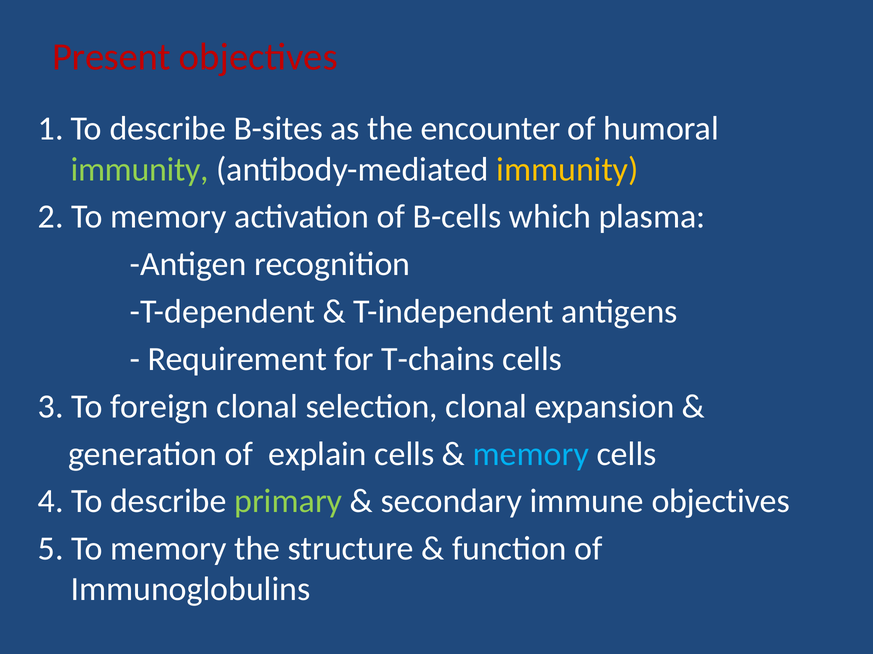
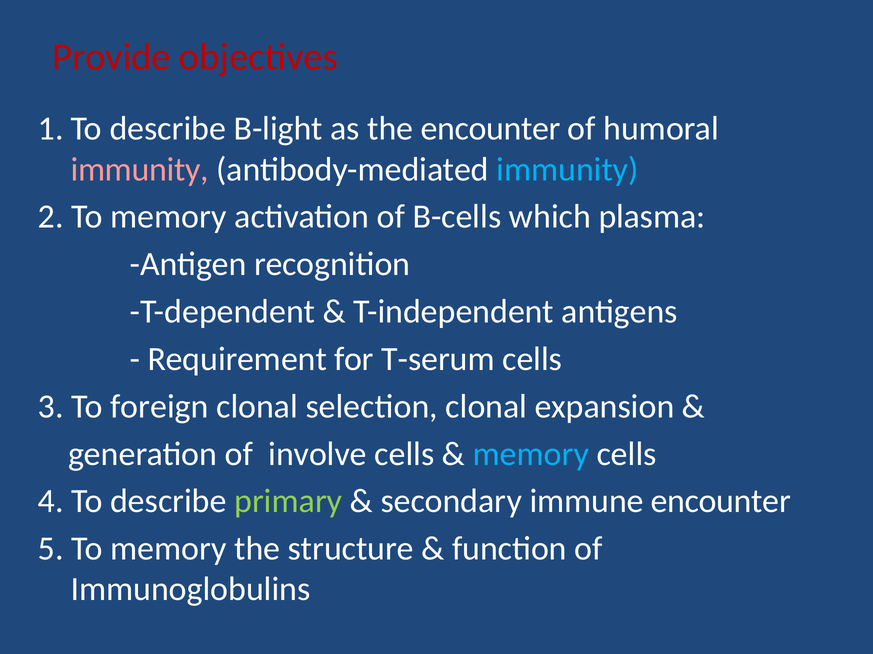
Present: Present -> Provide
B-sites: B-sites -> B-light
immunity at (140, 170) colour: light green -> pink
immunity at (567, 170) colour: yellow -> light blue
T-chains: T-chains -> T-serum
explain: explain -> involve
immune objectives: objectives -> encounter
